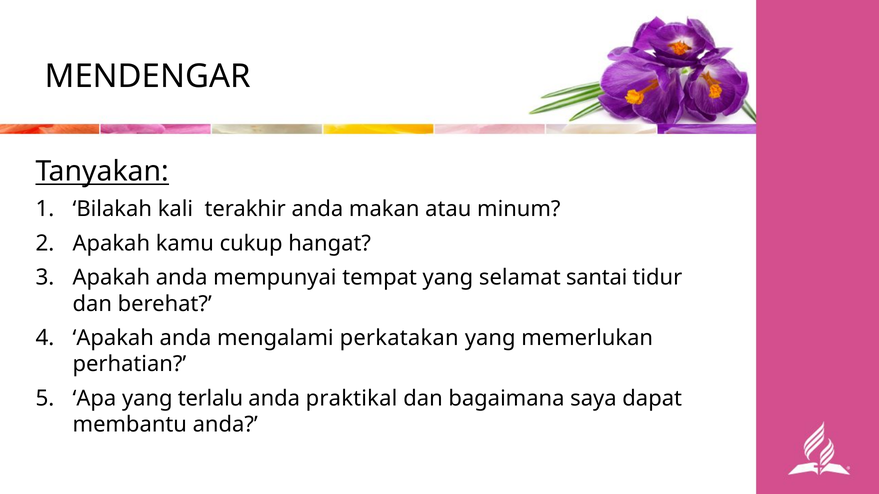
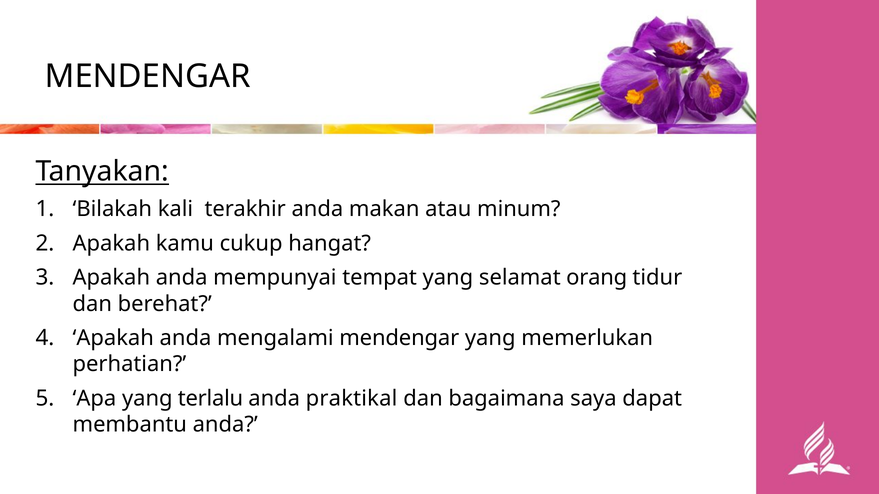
santai: santai -> orang
mengalami perkatakan: perkatakan -> mendengar
